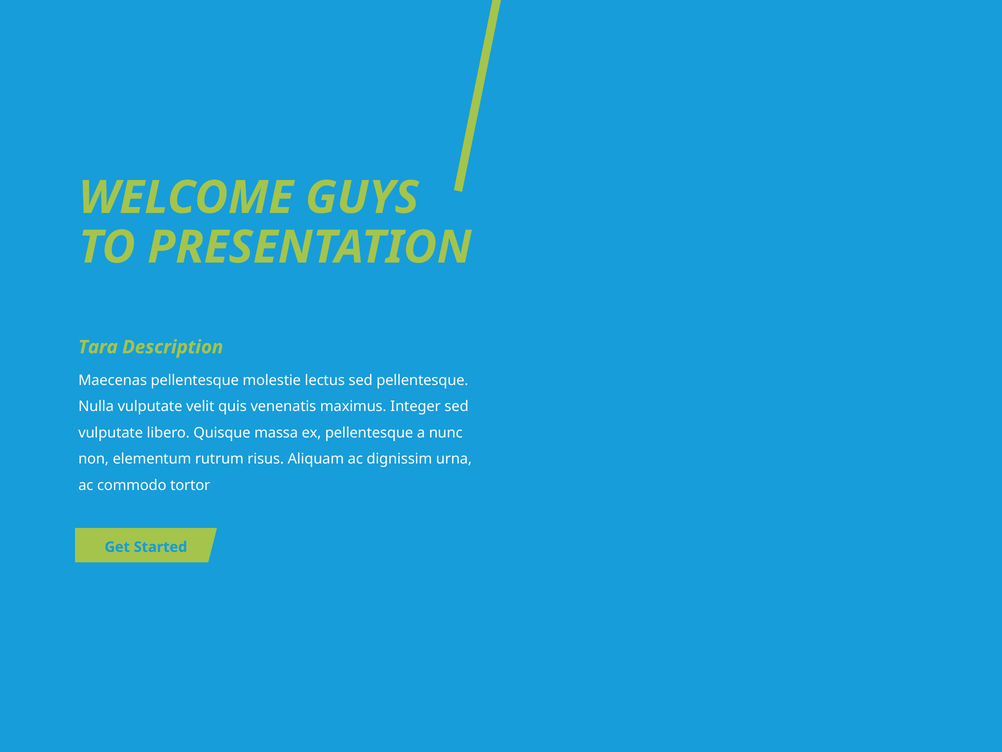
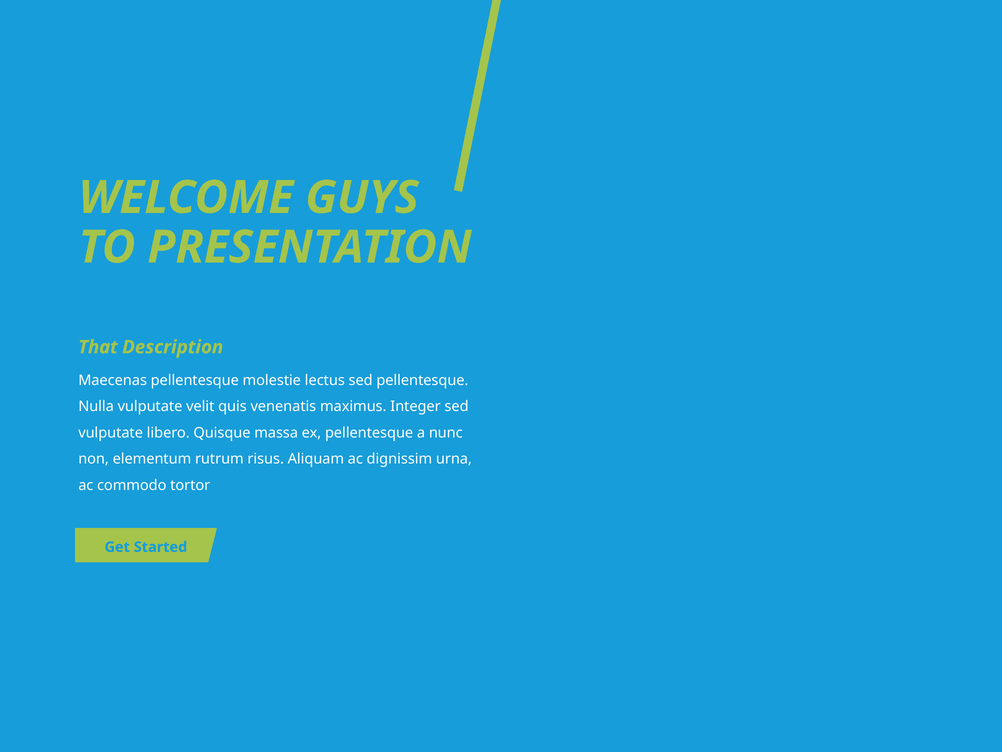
Tara: Tara -> That
